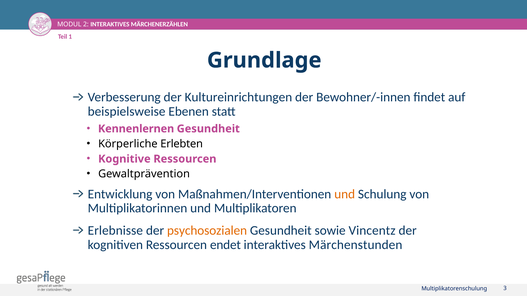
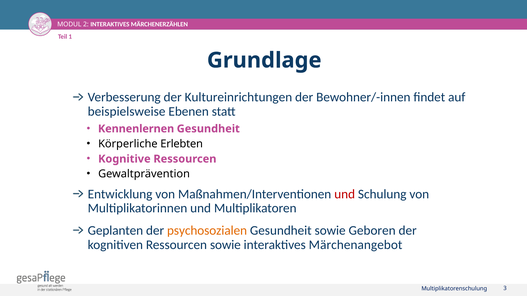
und at (345, 194) colour: orange -> red
Erlebnisse: Erlebnisse -> Geplanten
Vincentz: Vincentz -> Geboren
Ressourcen endet: endet -> sowie
Märchenstunden: Märchenstunden -> Märchenangebot
